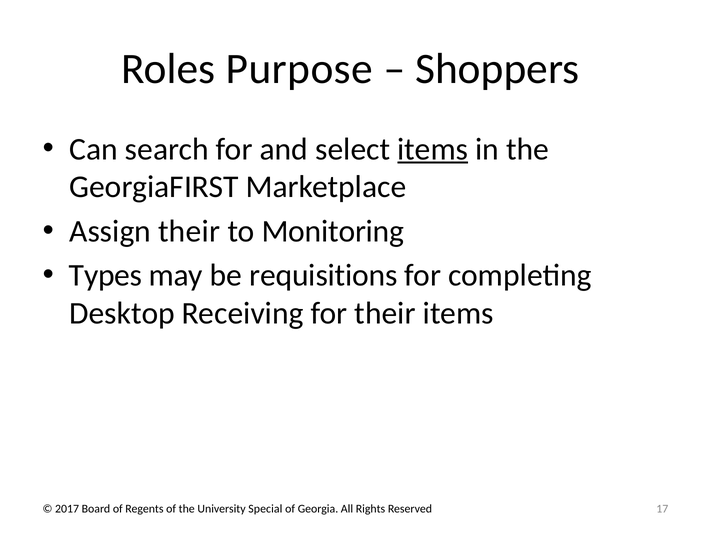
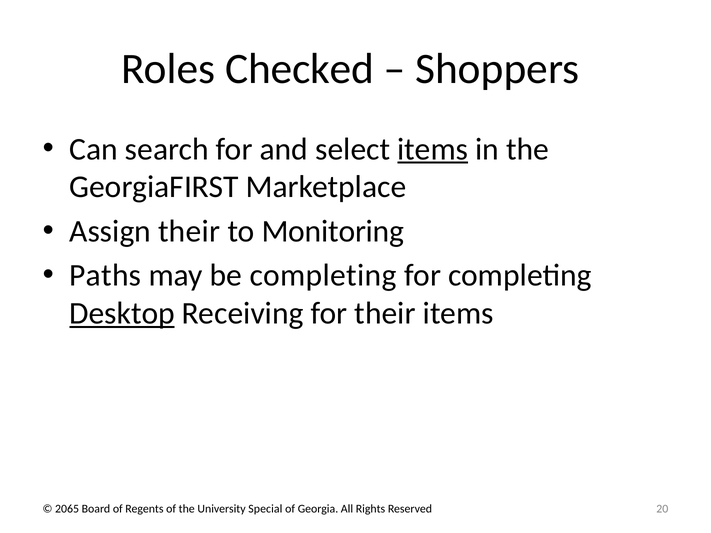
Purpose: Purpose -> Checked
Types: Types -> Paths
be requisitions: requisitions -> completing
Desktop underline: none -> present
2017: 2017 -> 2065
17: 17 -> 20
